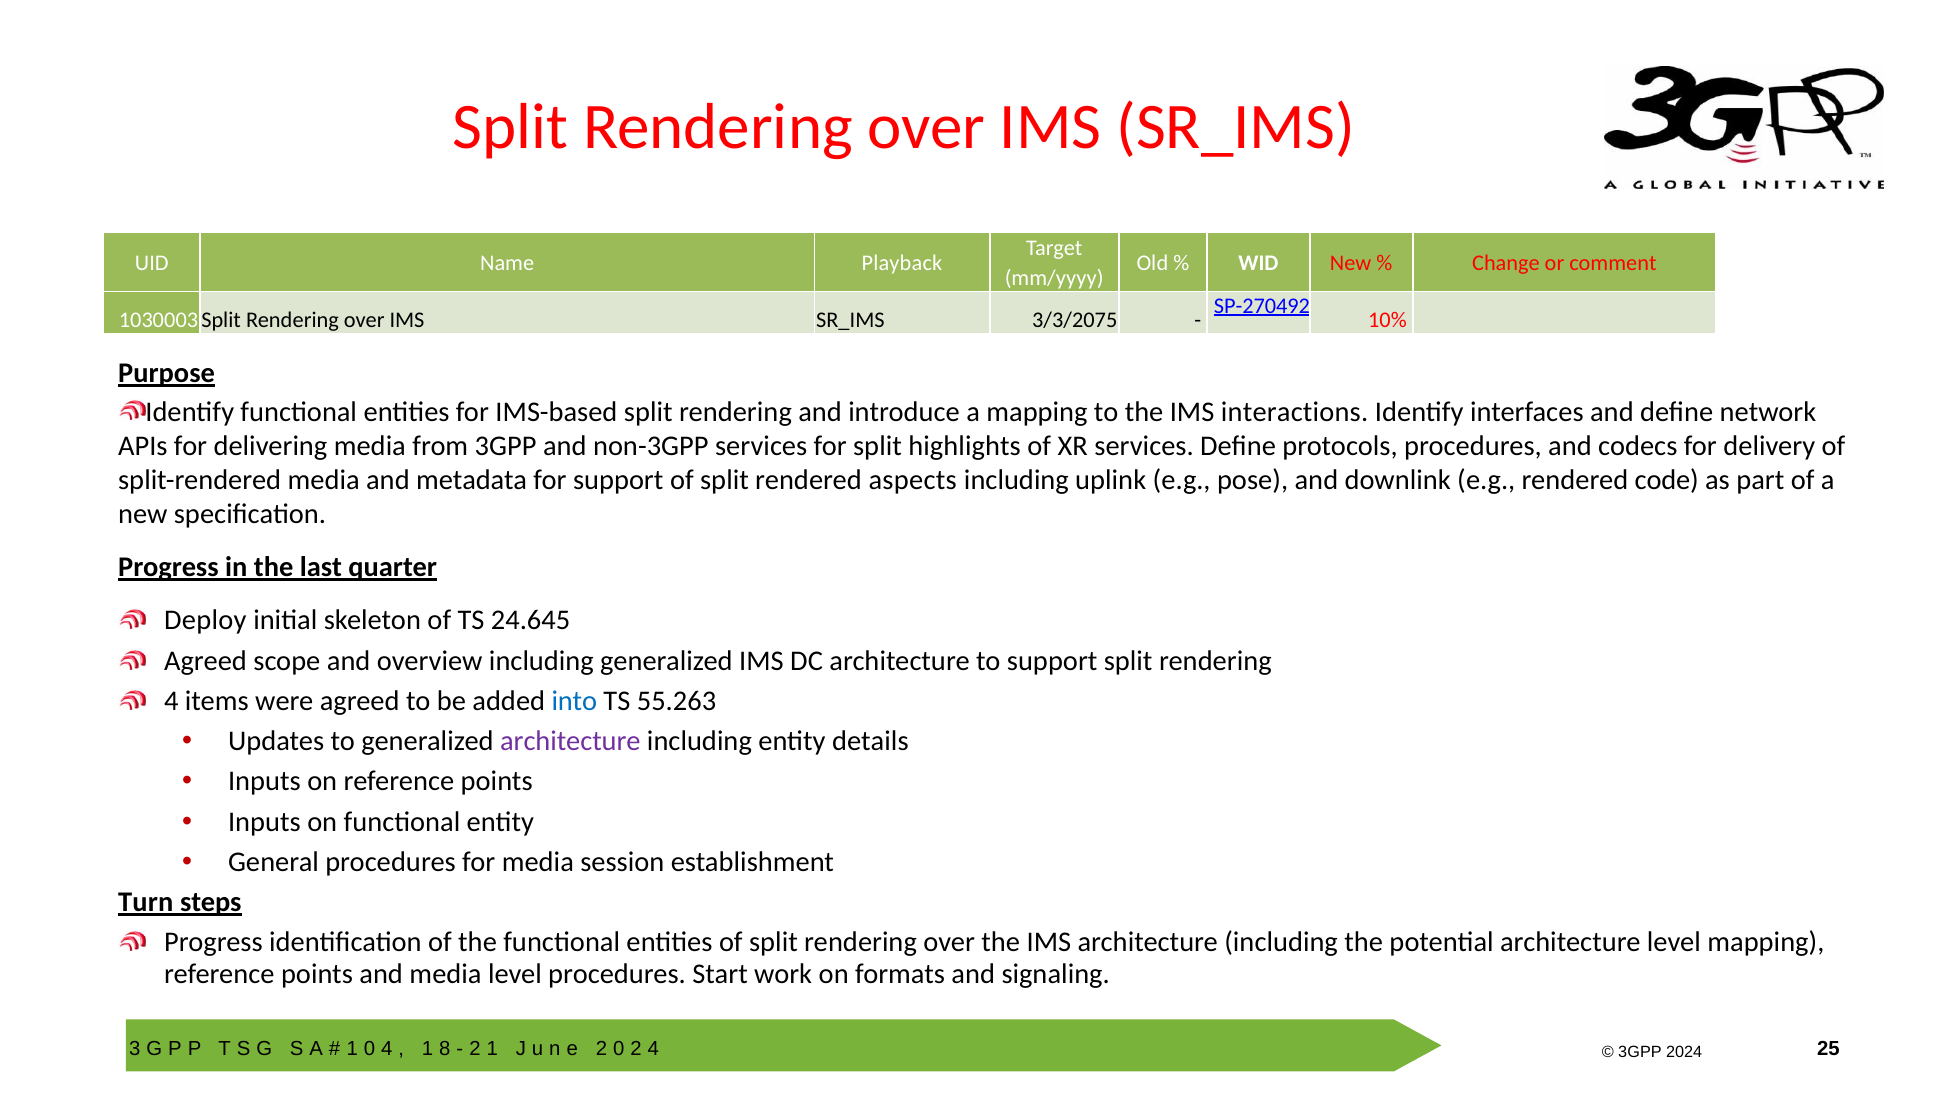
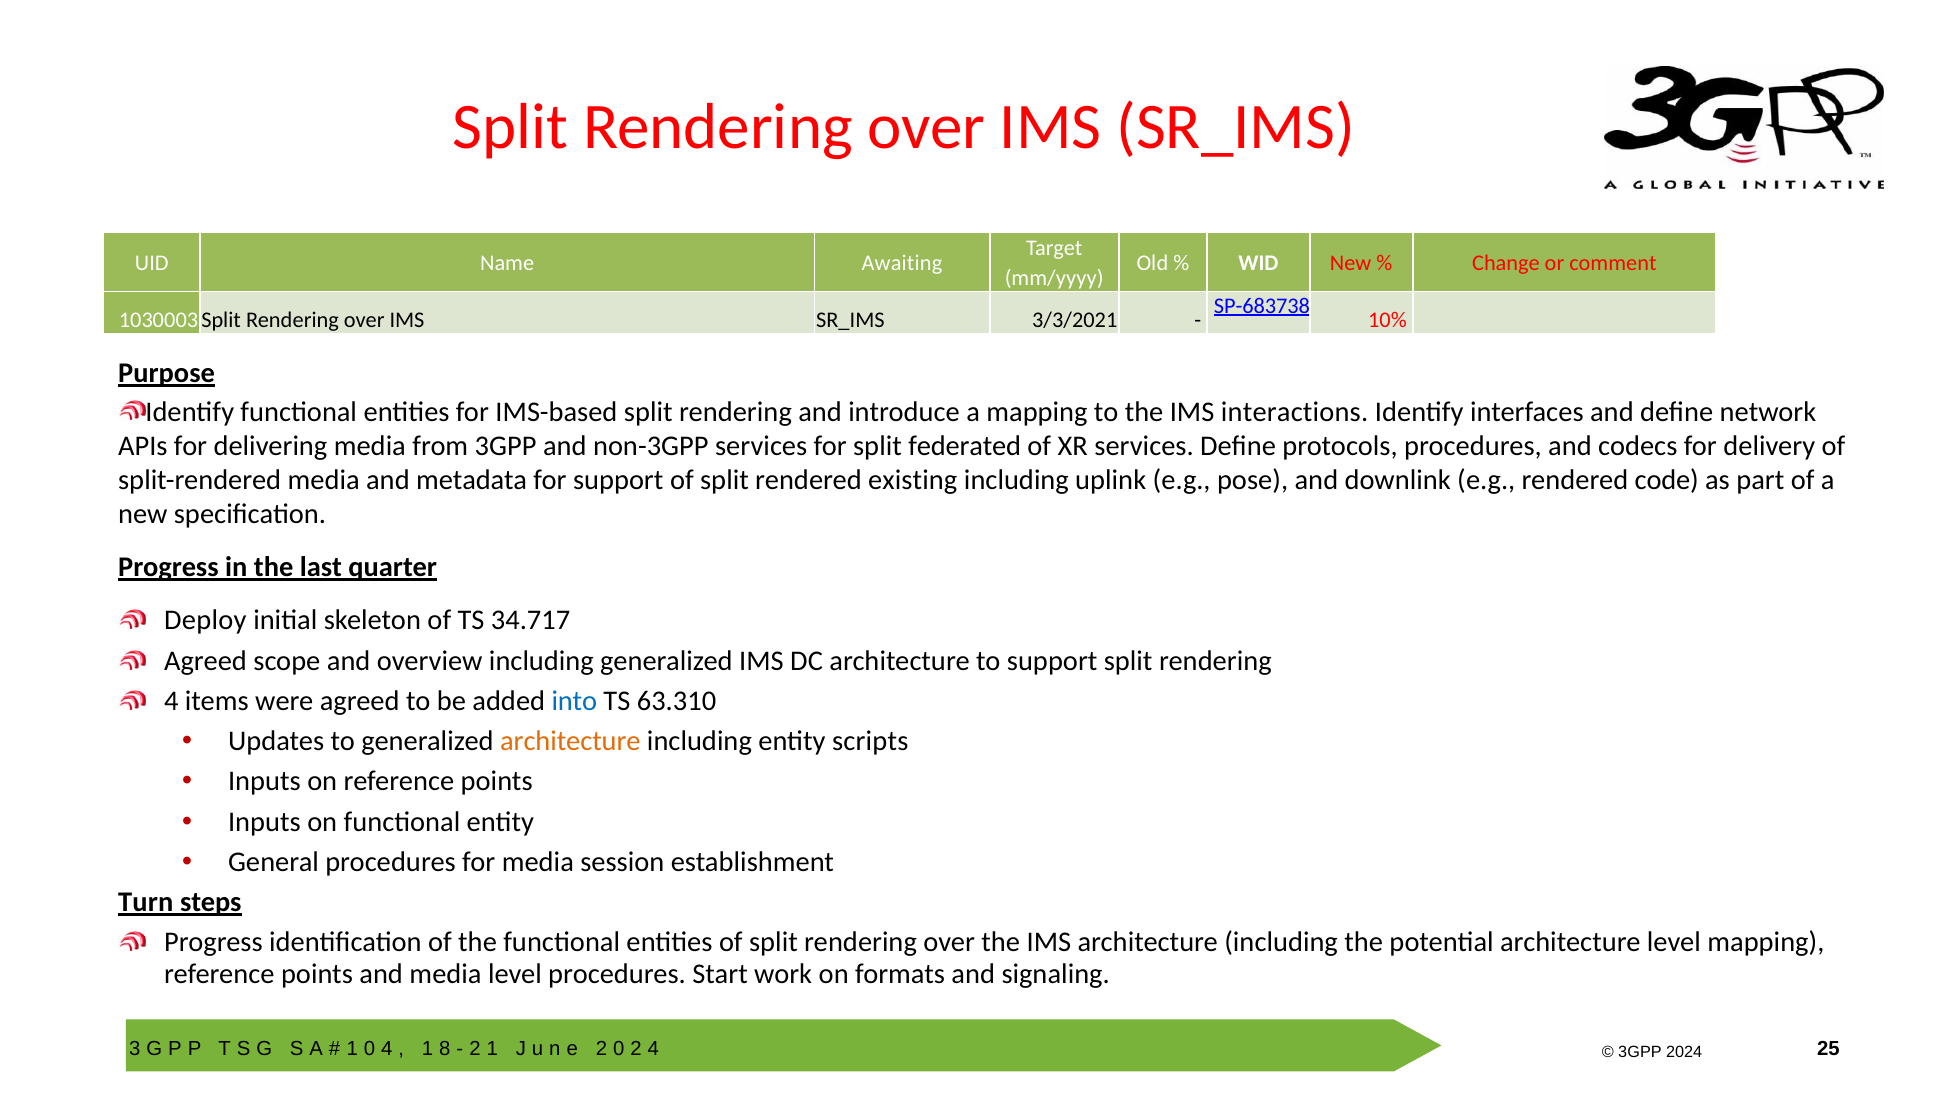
Playback: Playback -> Awaiting
SP-270492: SP-270492 -> SP-683738
3/3/2075: 3/3/2075 -> 3/3/2021
highlights: highlights -> federated
aspects: aspects -> existing
24.645: 24.645 -> 34.717
55.263: 55.263 -> 63.310
architecture at (570, 741) colour: purple -> orange
details: details -> scripts
